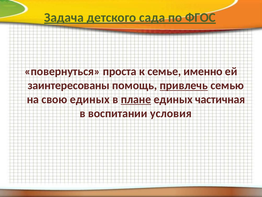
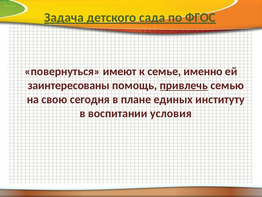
проста: проста -> имеют
свою единых: единых -> сегодня
плане underline: present -> none
частичная: частичная -> институту
